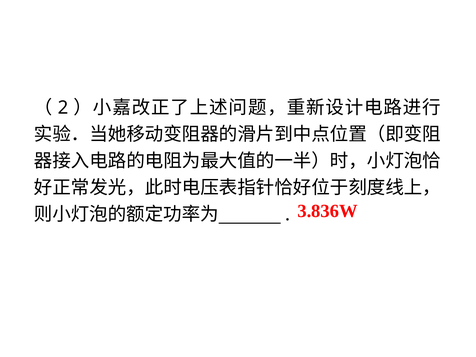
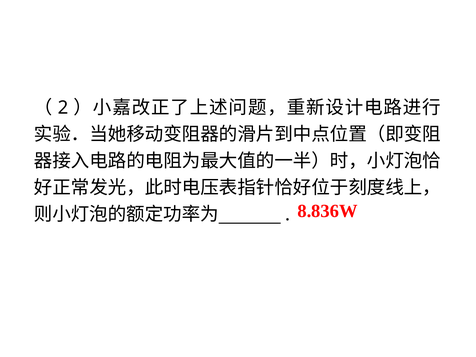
3.836W: 3.836W -> 8.836W
